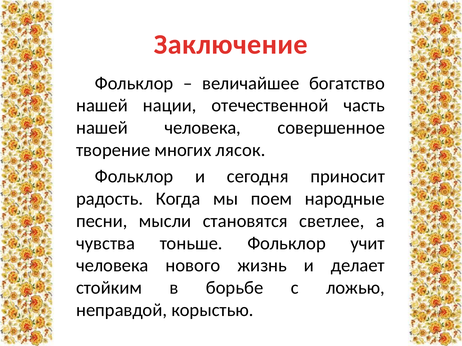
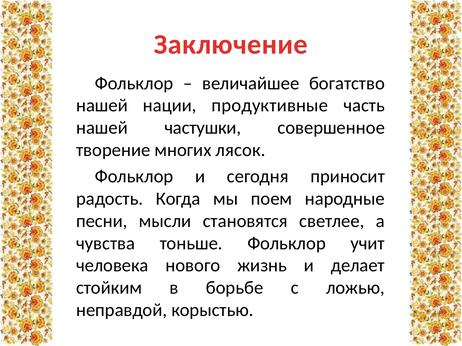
отечественной: отечественной -> продуктивные
нашей человека: человека -> частушки
